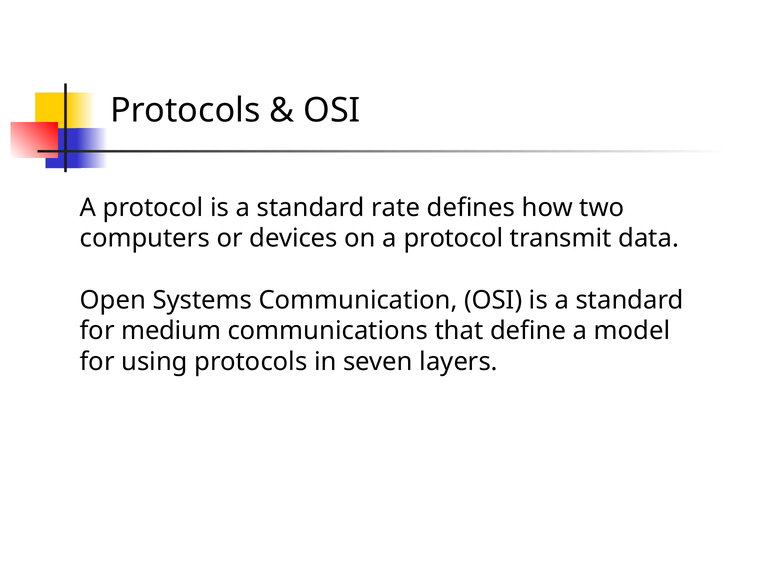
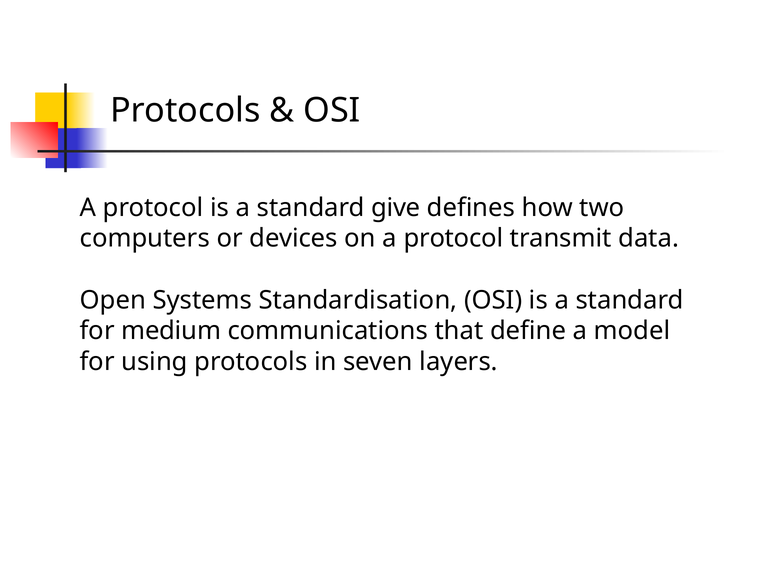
rate: rate -> give
Communication: Communication -> Standardisation
